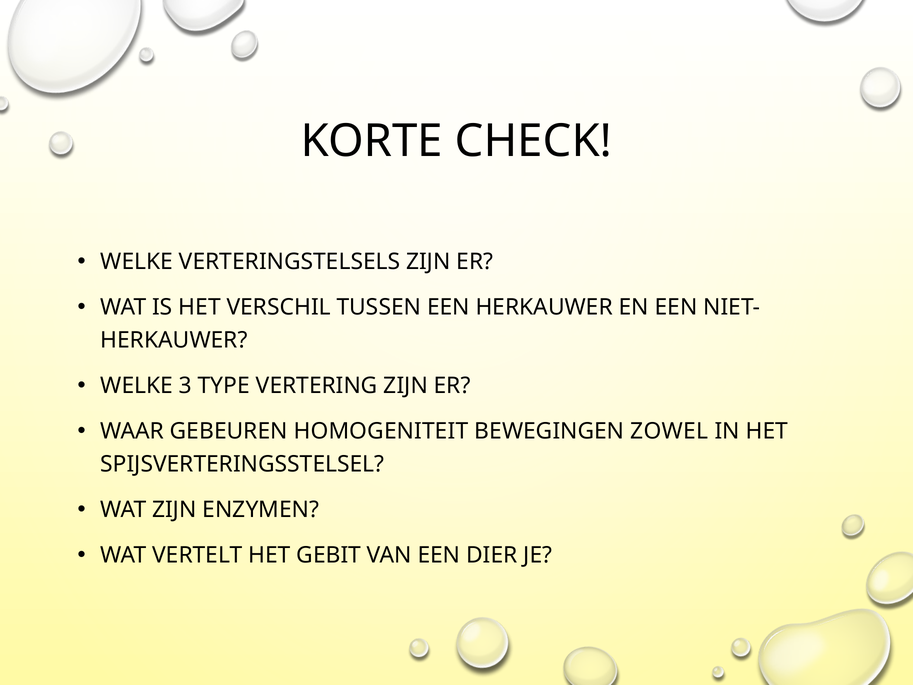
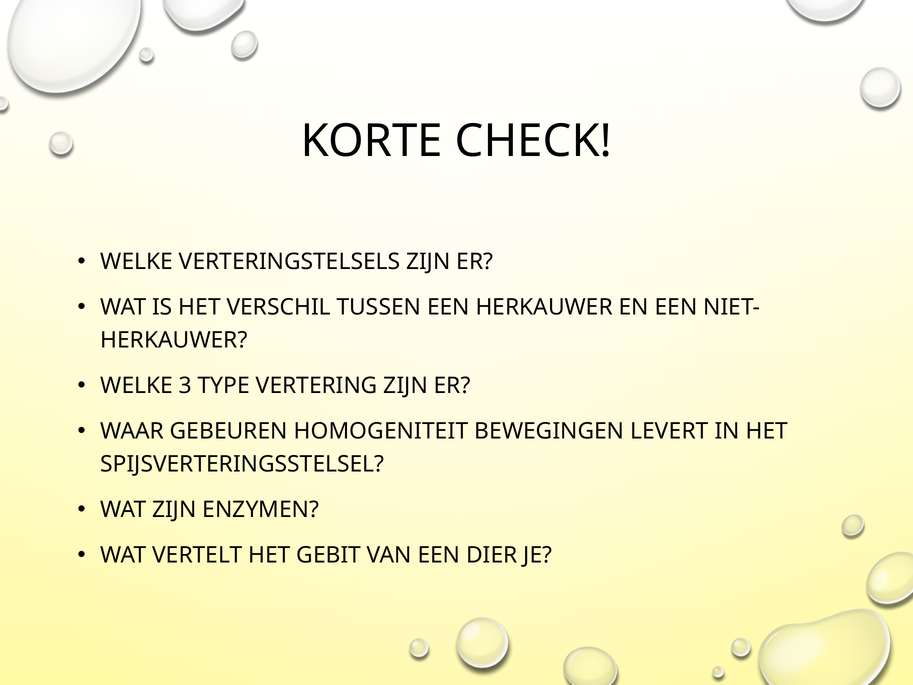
ZOWEL: ZOWEL -> LEVERT
